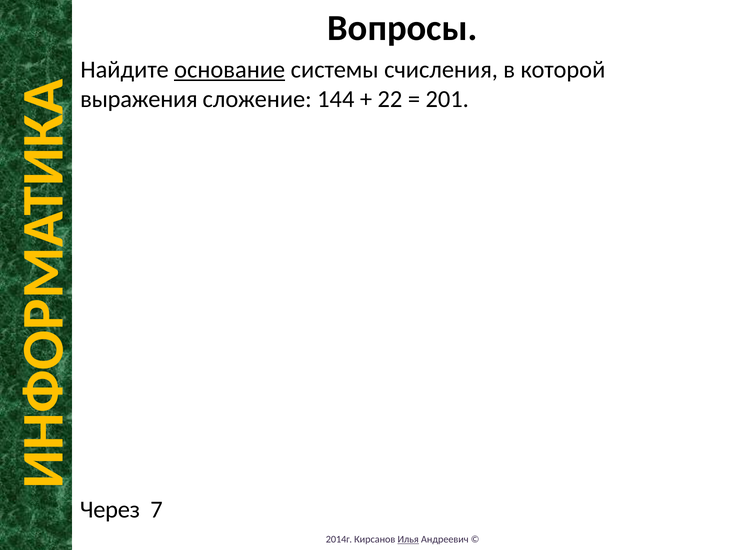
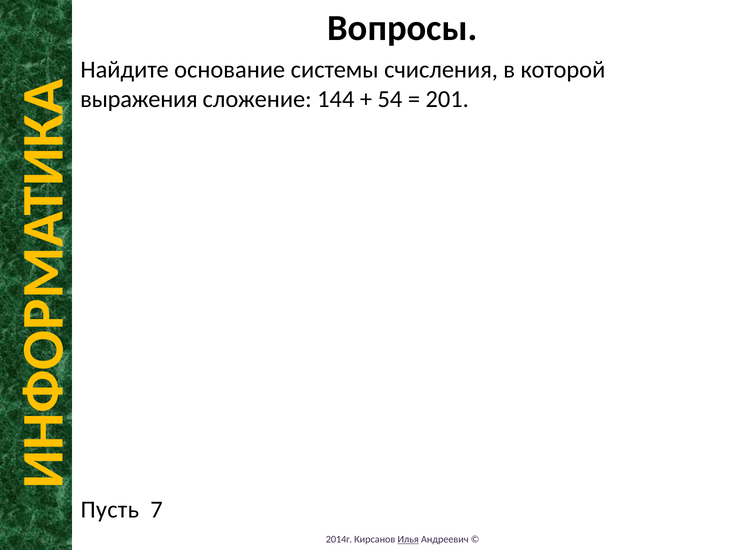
основание underline: present -> none
22: 22 -> 54
Через: Через -> Пусть
